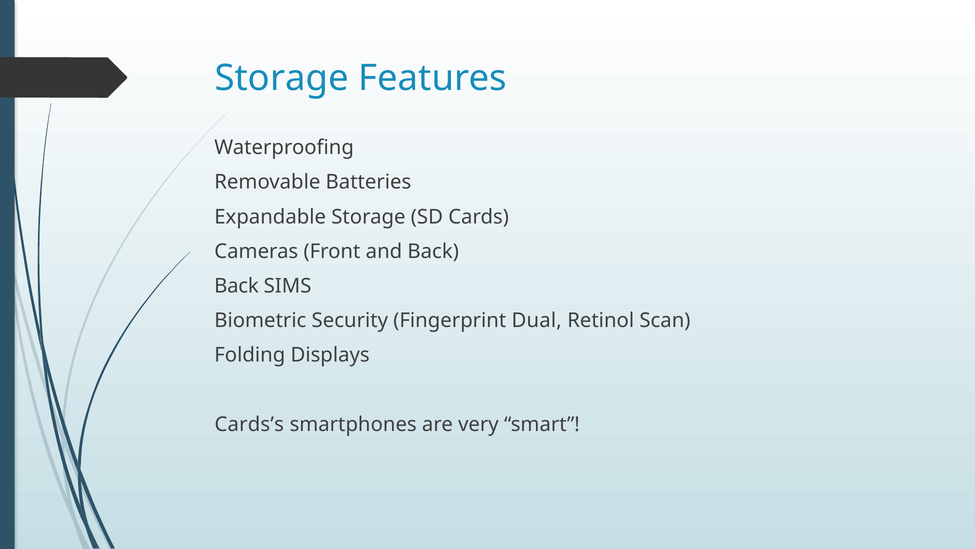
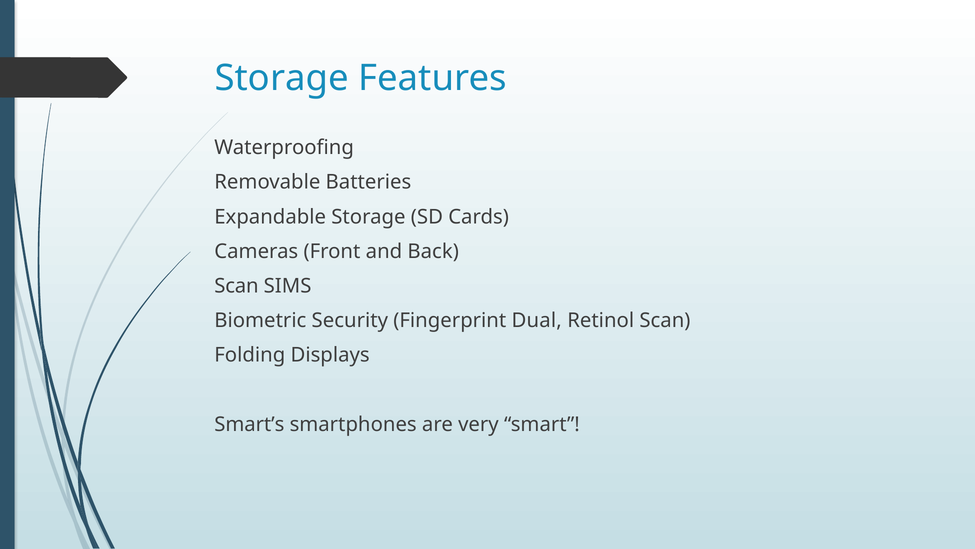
Back at (236, 286): Back -> Scan
Cards’s: Cards’s -> Smart’s
